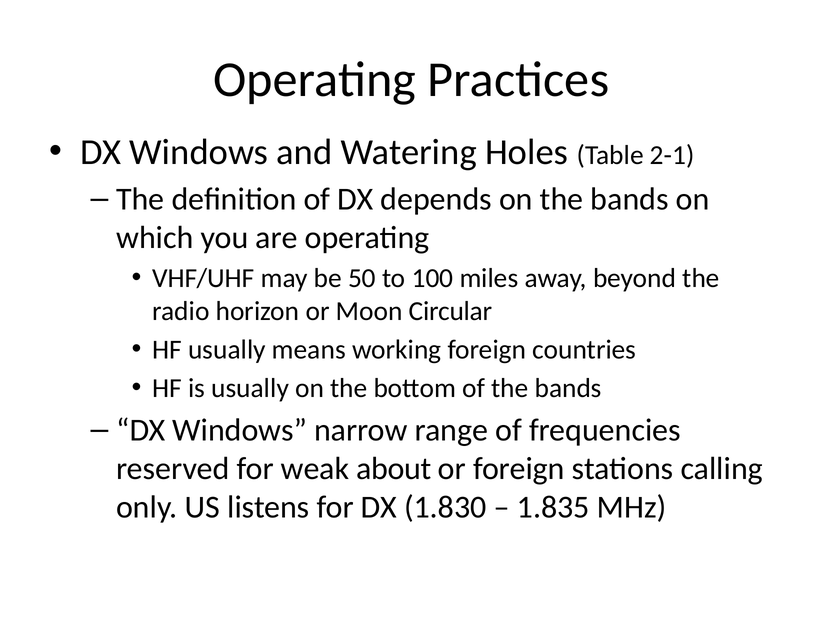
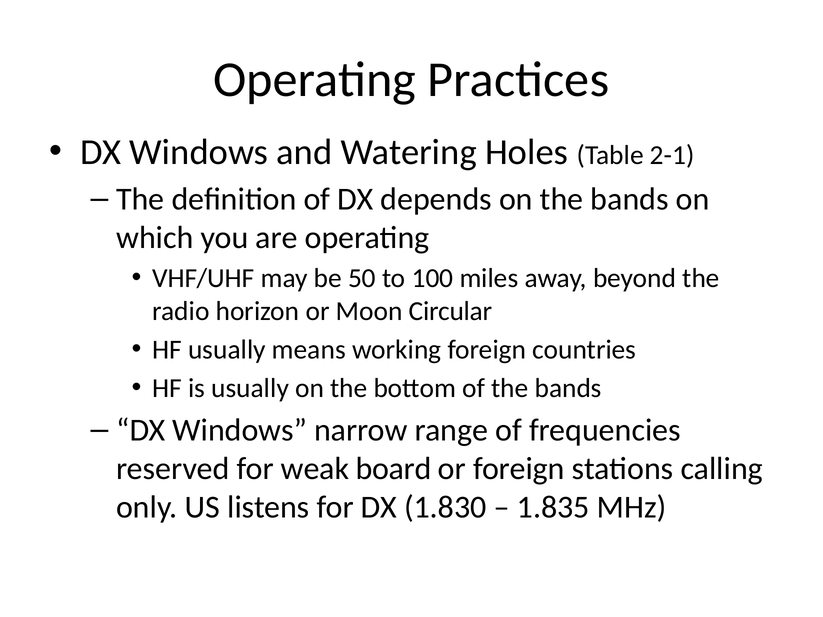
about: about -> board
